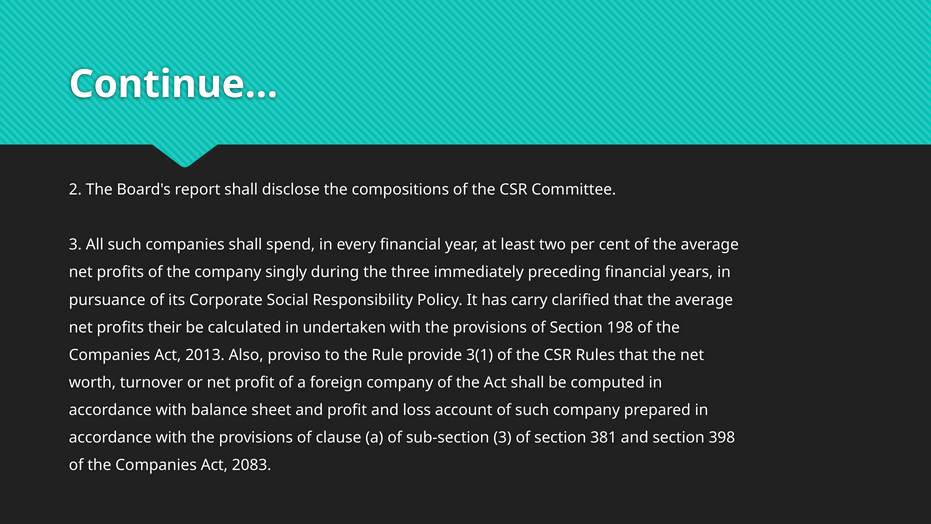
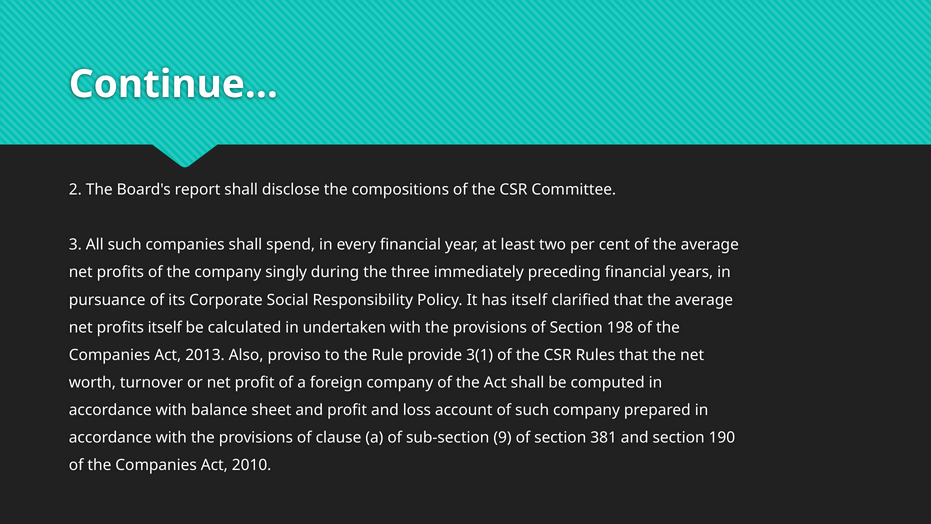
has carry: carry -> itself
profits their: their -> itself
sub-section 3: 3 -> 9
398: 398 -> 190
2083: 2083 -> 2010
